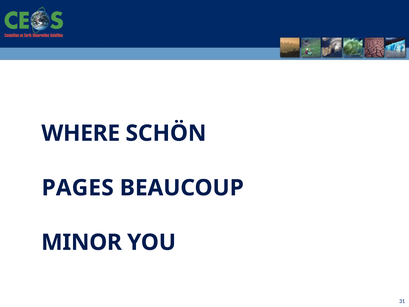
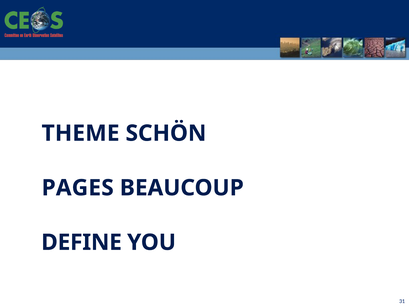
WHERE: WHERE -> THEME
MINOR: MINOR -> DEFINE
